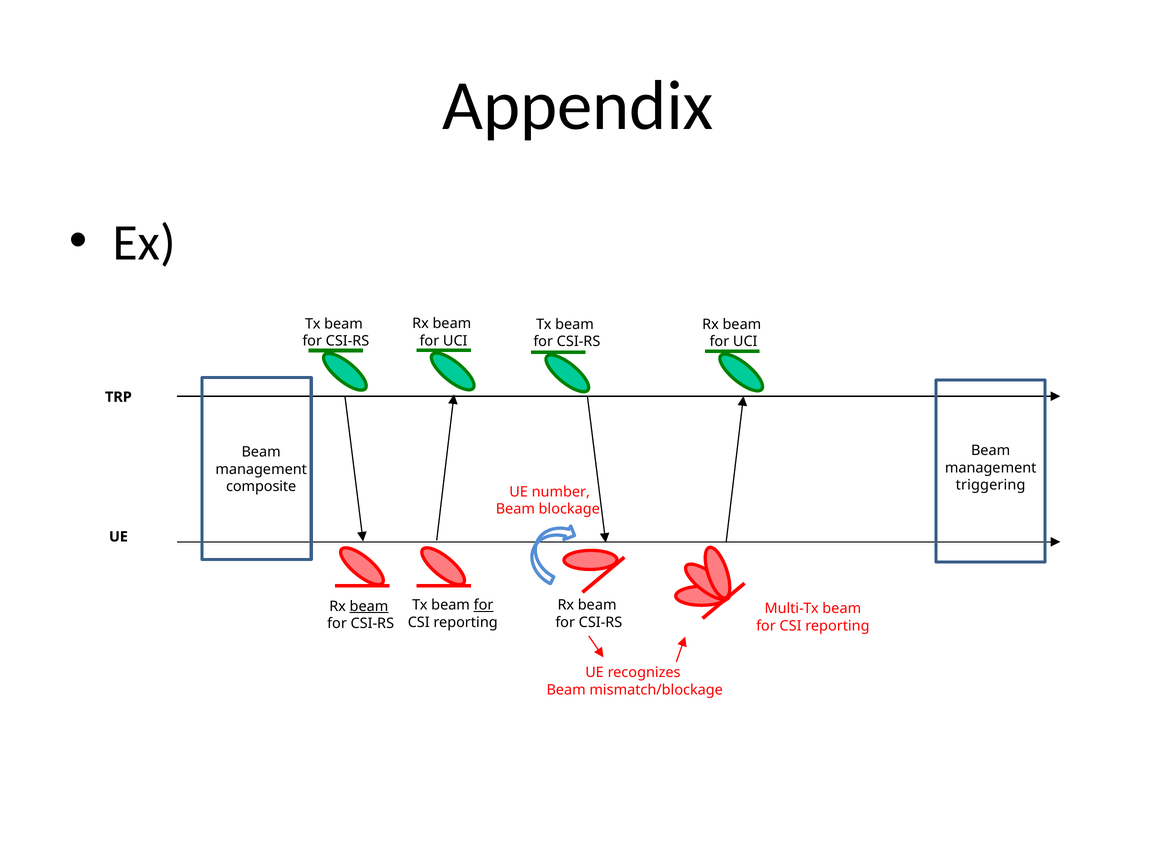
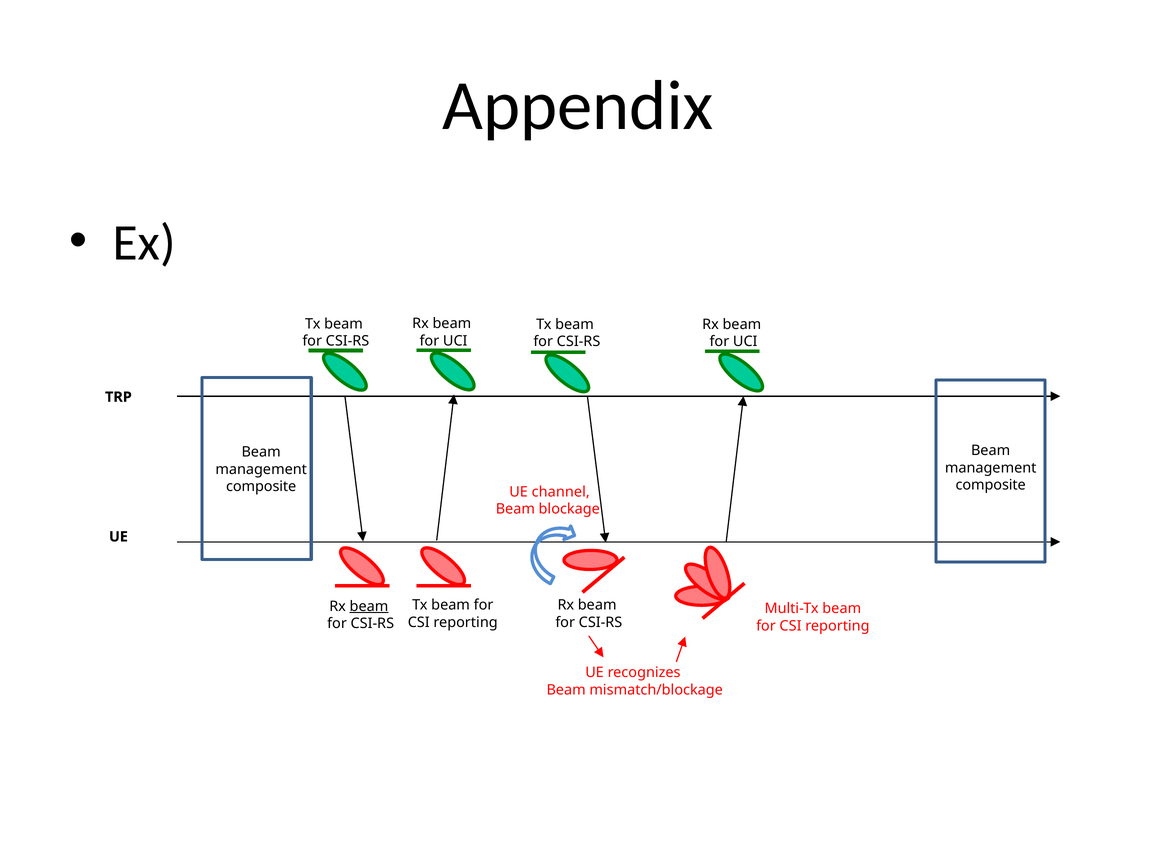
triggering at (991, 485): triggering -> composite
number: number -> channel
for at (484, 605) underline: present -> none
